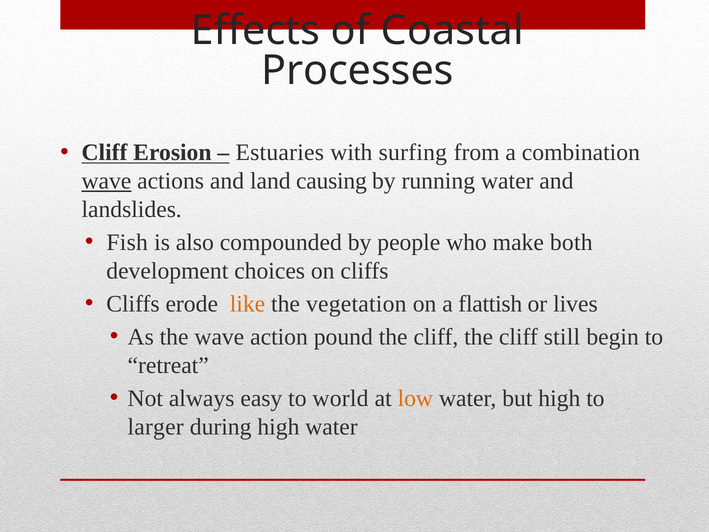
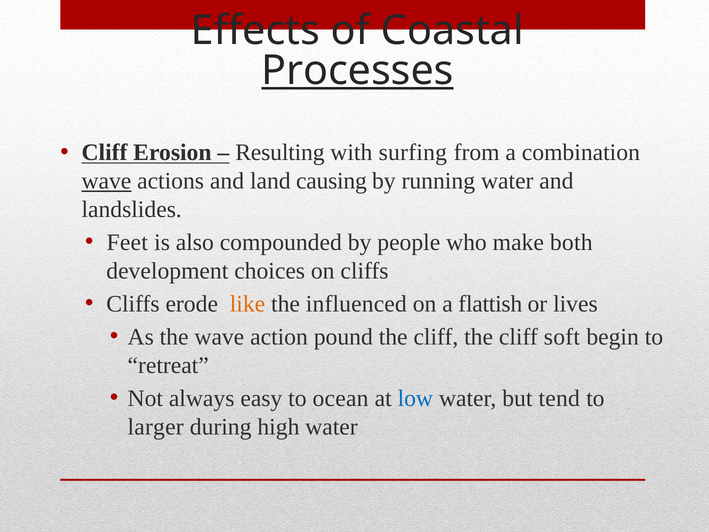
Processes underline: none -> present
Estuaries: Estuaries -> Resulting
Fish: Fish -> Feet
vegetation: vegetation -> influenced
still: still -> soft
world: world -> ocean
low colour: orange -> blue
but high: high -> tend
